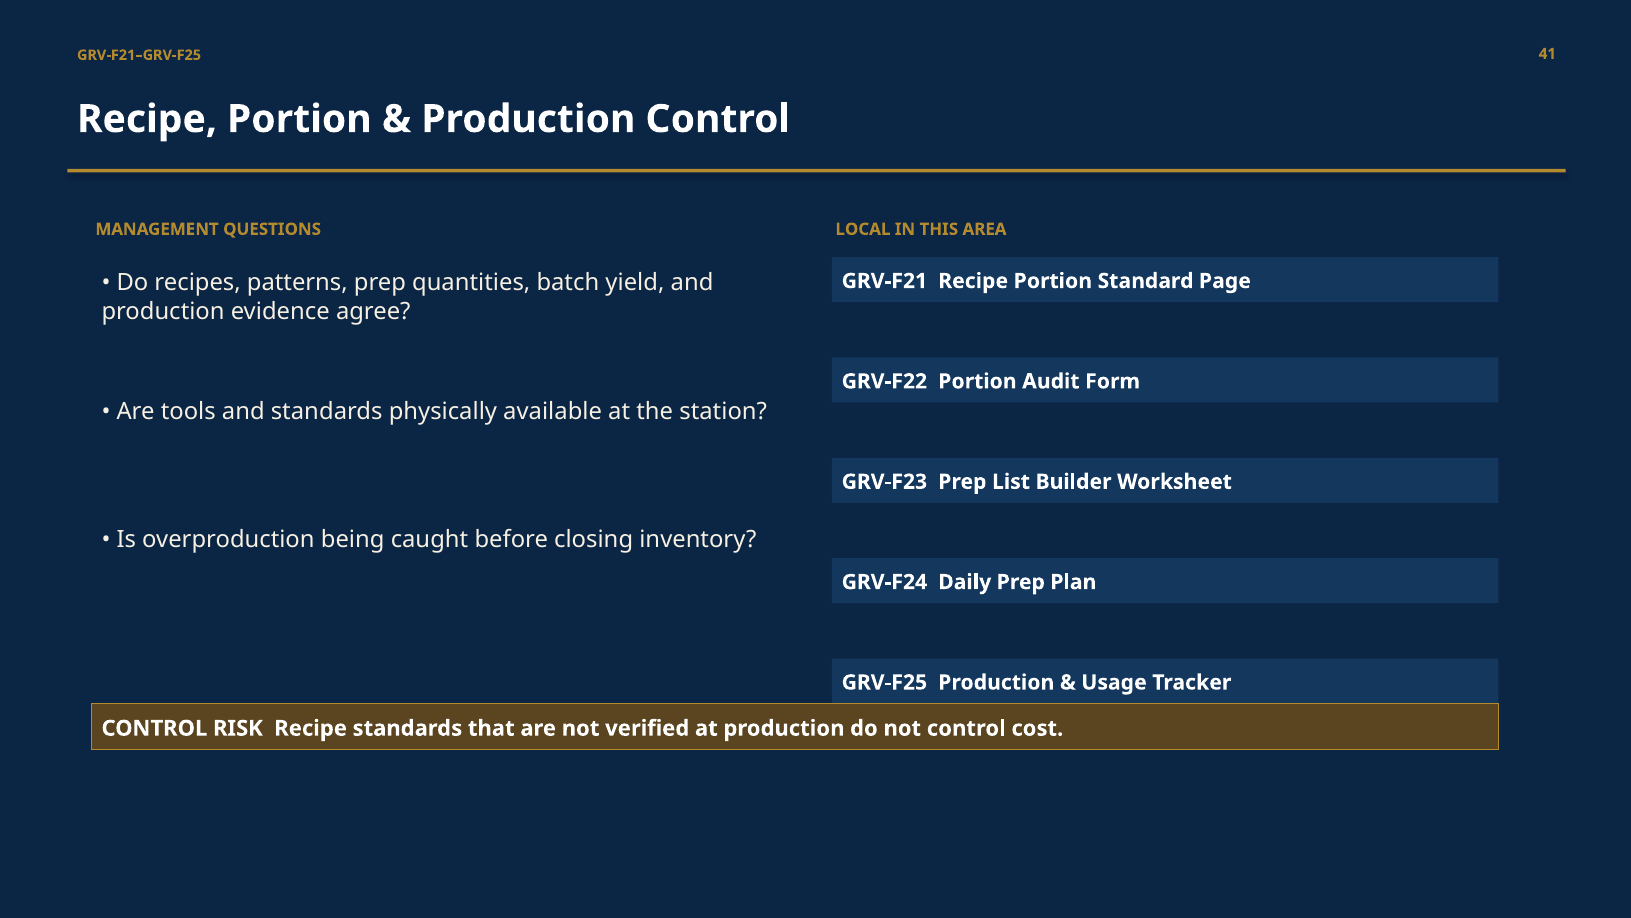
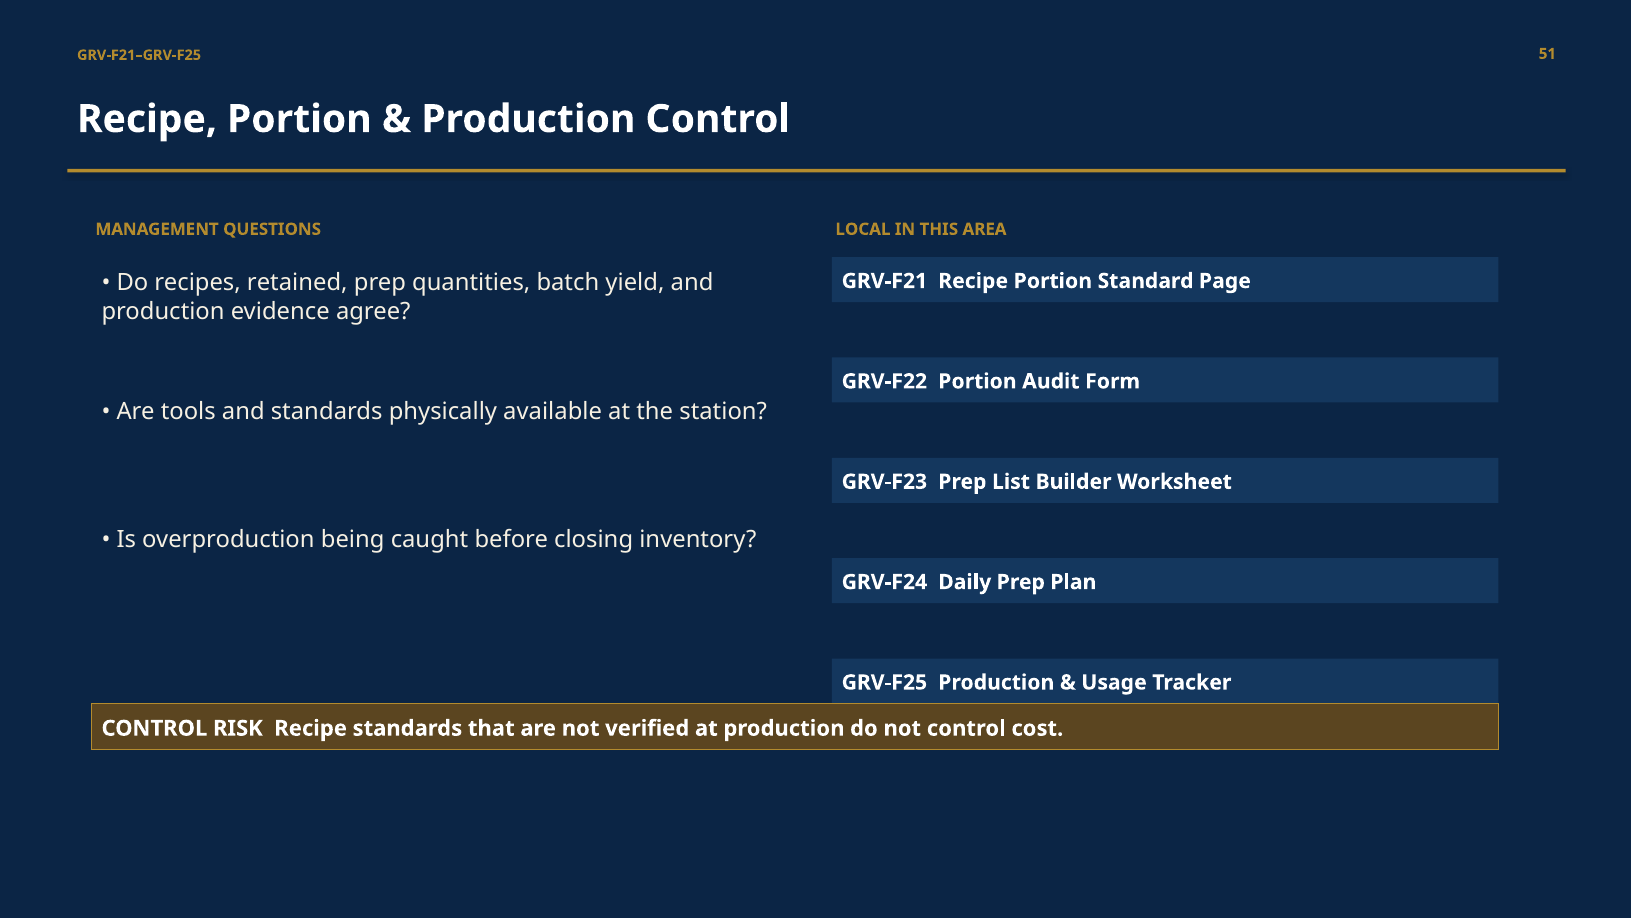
41: 41 -> 51
patterns: patterns -> retained
